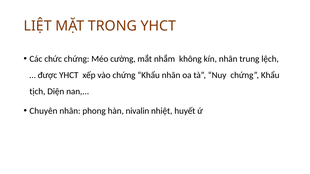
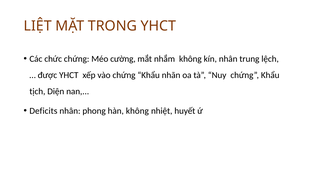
Chuyên: Chuyên -> Deficits
hàn nivalin: nivalin -> không
